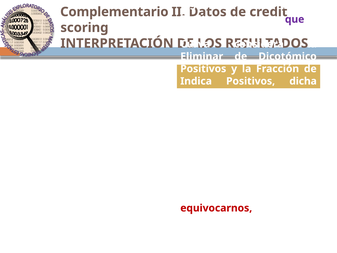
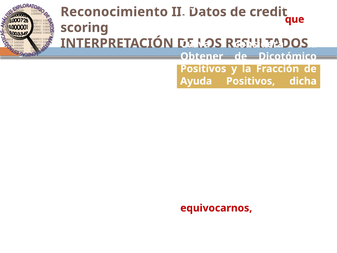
Complementario: Complementario -> Reconocimiento
que at (295, 19) colour: purple -> red
Eliminar at (202, 56): Eliminar -> Obtener
Indica: Indica -> Ayuda
